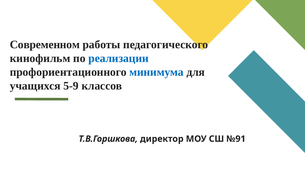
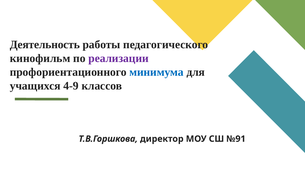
Современном: Современном -> Деятельность
реализации colour: blue -> purple
5-9: 5-9 -> 4-9
